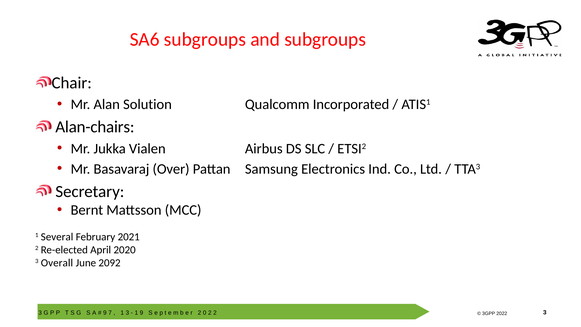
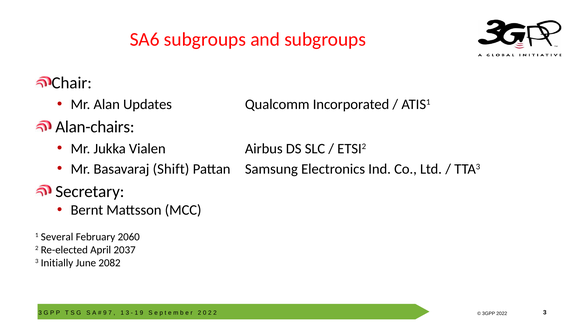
Solution: Solution -> Updates
Over: Over -> Shift
2021: 2021 -> 2060
2020: 2020 -> 2037
Overall: Overall -> Initially
2092: 2092 -> 2082
